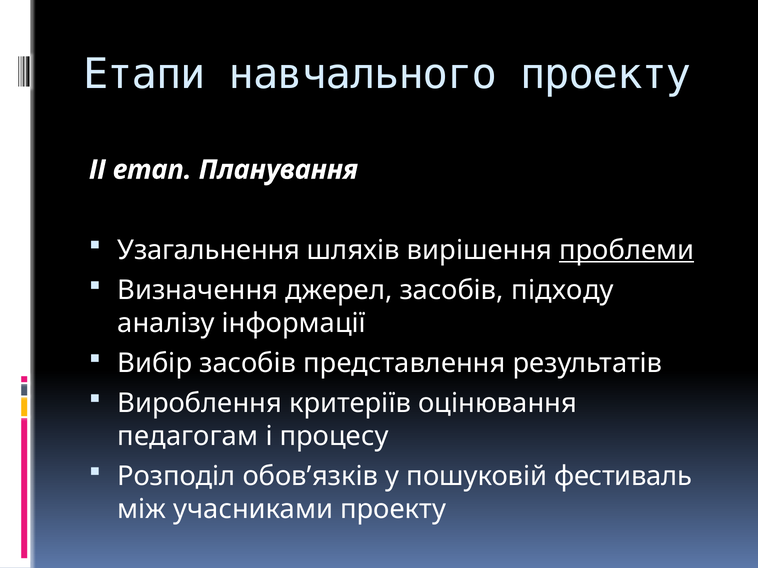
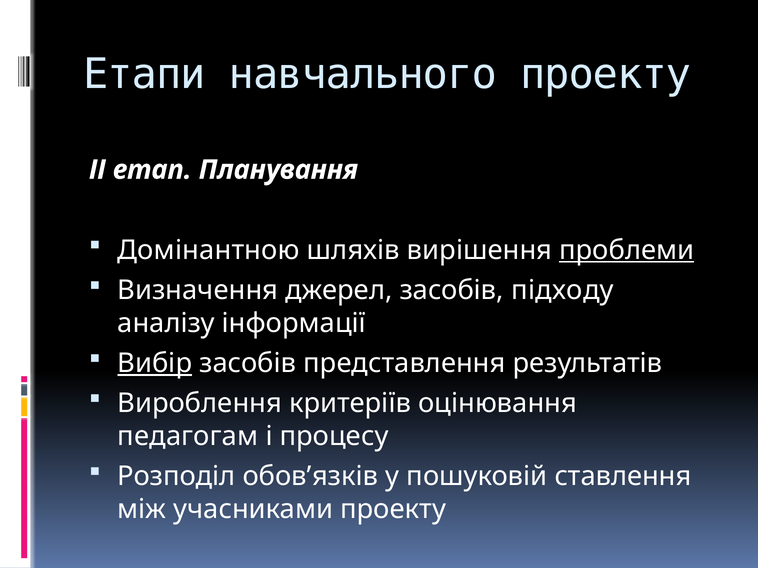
Узагальнення: Узагальнення -> Домінантною
Вибір underline: none -> present
фестиваль: фестиваль -> ставлення
